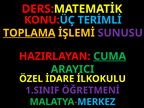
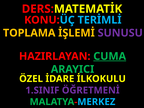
TOPLAMA underline: present -> none
